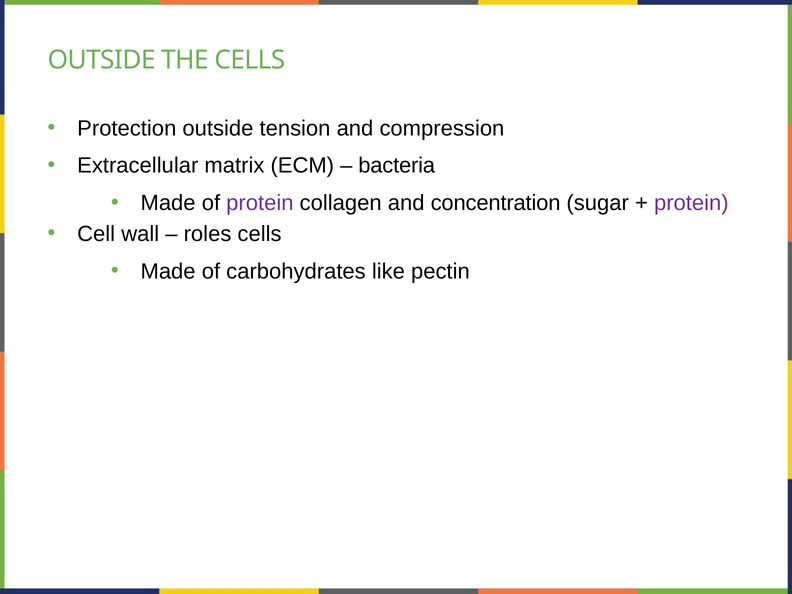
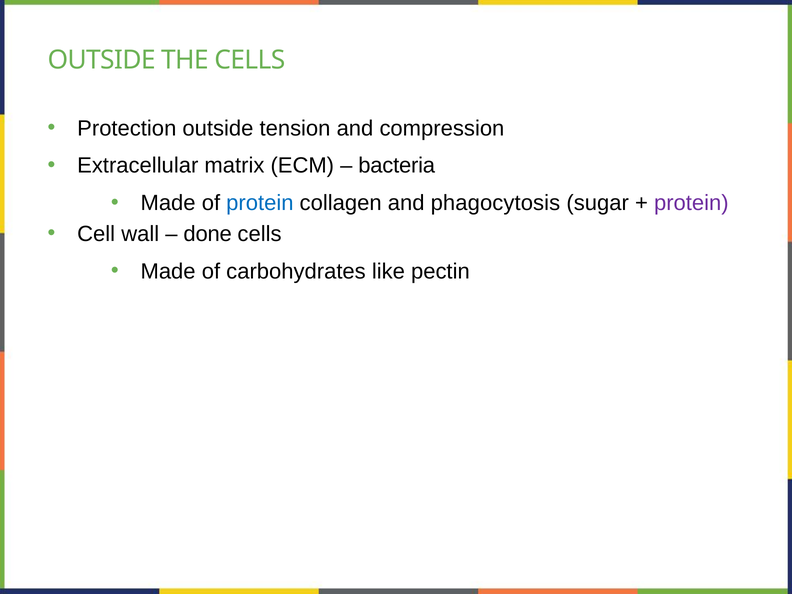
protein at (260, 203) colour: purple -> blue
concentration: concentration -> phagocytosis
roles: roles -> done
